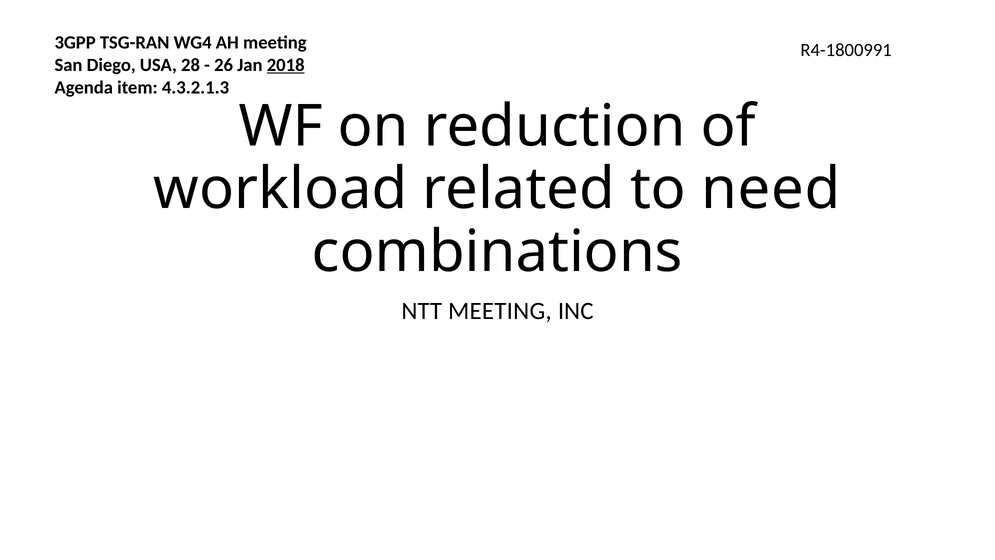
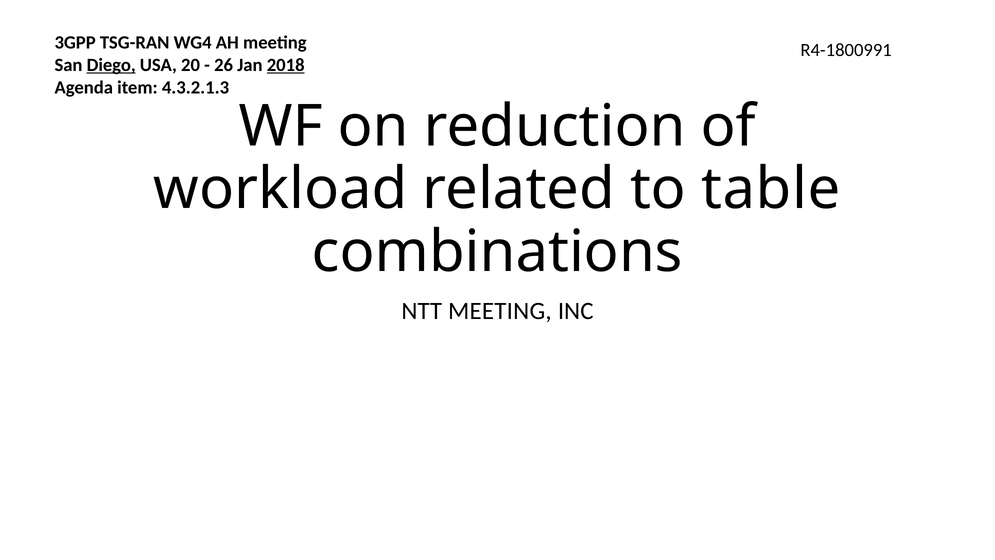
Diego underline: none -> present
28: 28 -> 20
need: need -> table
